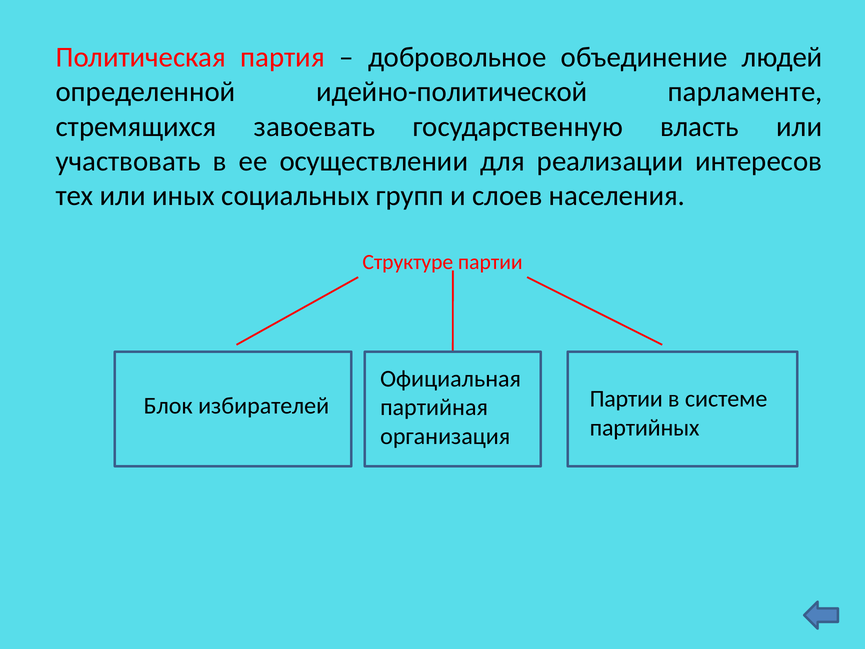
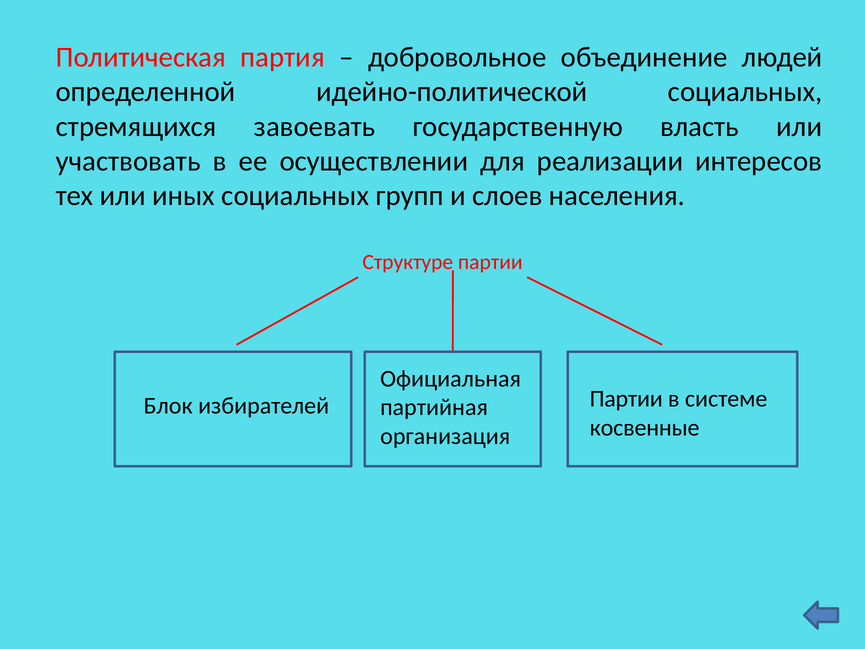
идейно-политической парламенте: парламенте -> социальных
партийных: партийных -> косвенные
